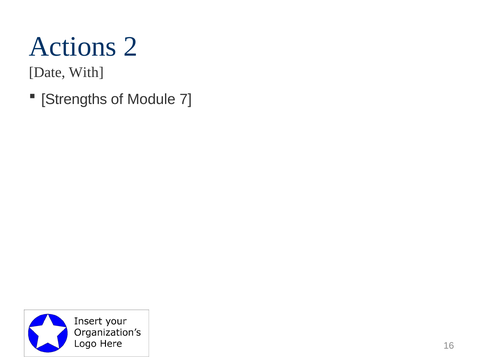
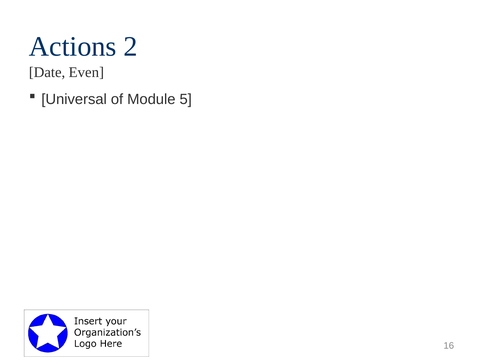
With: With -> Even
Strengths: Strengths -> Universal
7: 7 -> 5
